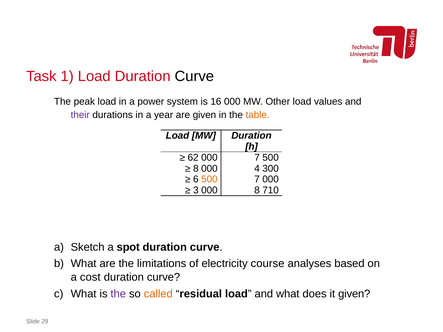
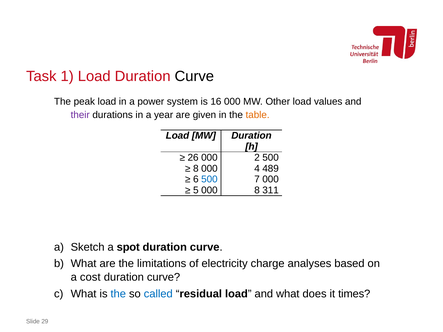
62: 62 -> 26
000 7: 7 -> 2
300: 300 -> 489
500 at (209, 180) colour: orange -> blue
3: 3 -> 5
710: 710 -> 311
course: course -> charge
the at (118, 294) colour: purple -> blue
called colour: orange -> blue
it given: given -> times
